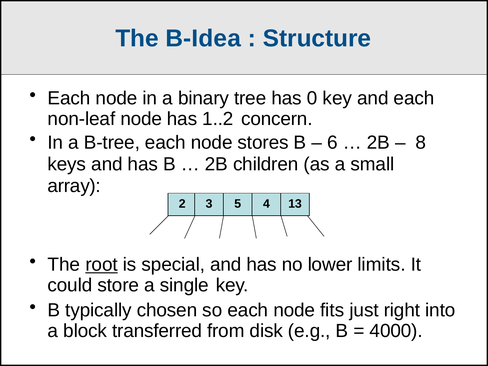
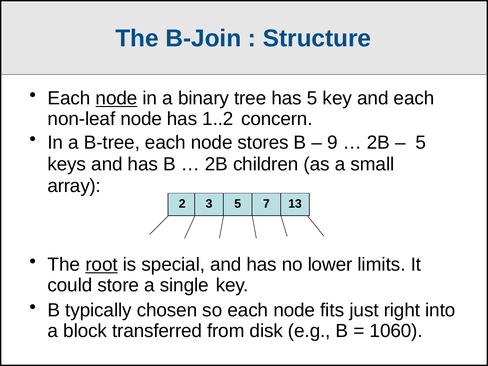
B-Idea: B-Idea -> B-Join
node at (117, 98) underline: none -> present
has 0: 0 -> 5
6: 6 -> 9
8 at (421, 142): 8 -> 5
4: 4 -> 7
4000: 4000 -> 1060
